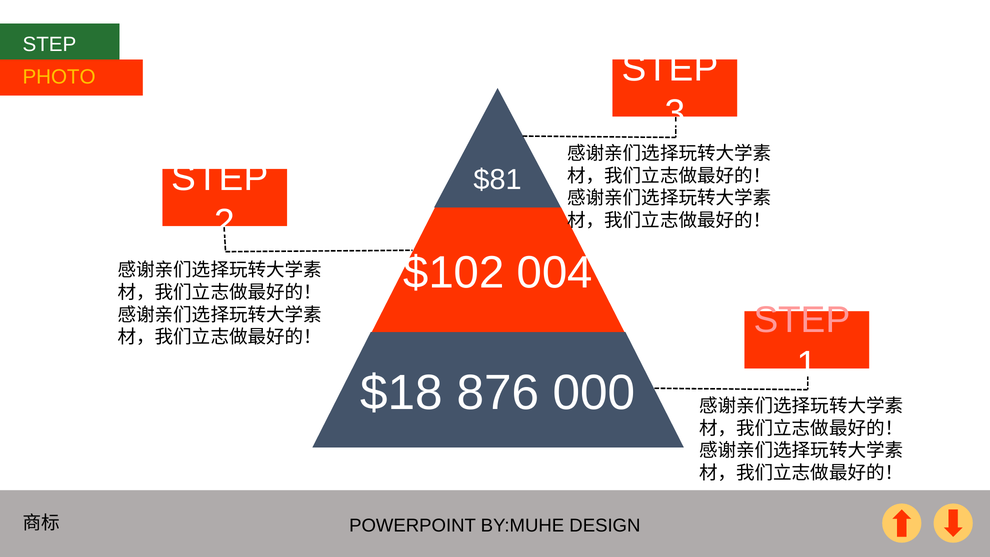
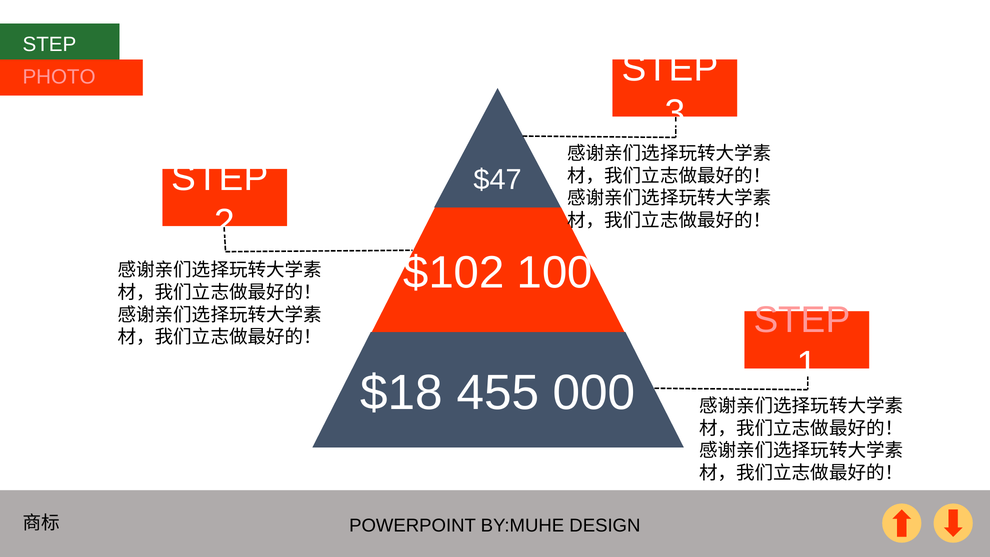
PHOTO colour: yellow -> pink
$81: $81 -> $47
004: 004 -> 100
876: 876 -> 455
